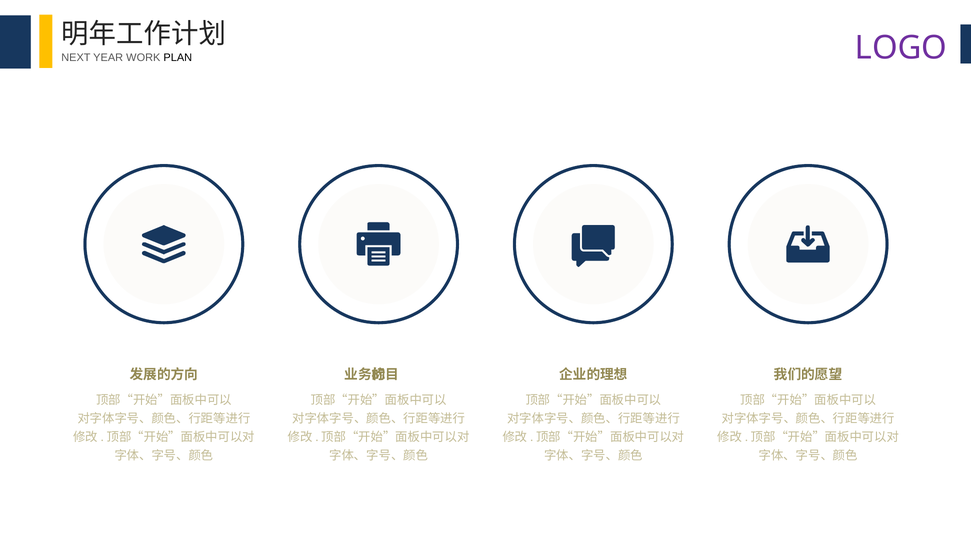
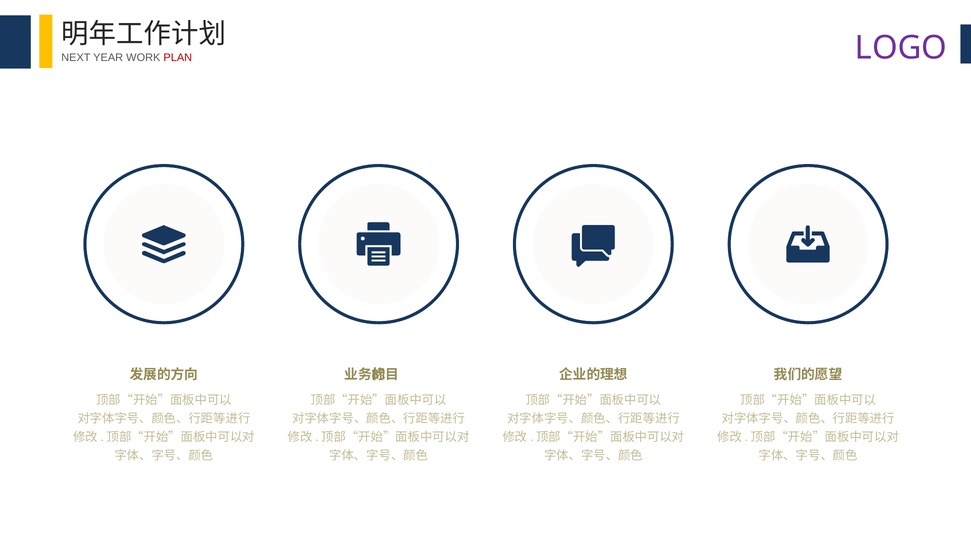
PLAN colour: black -> red
